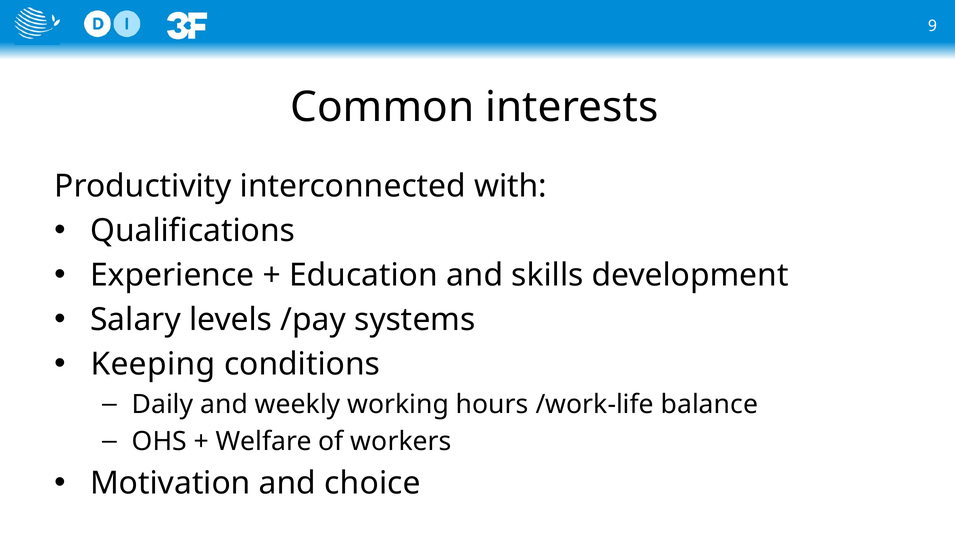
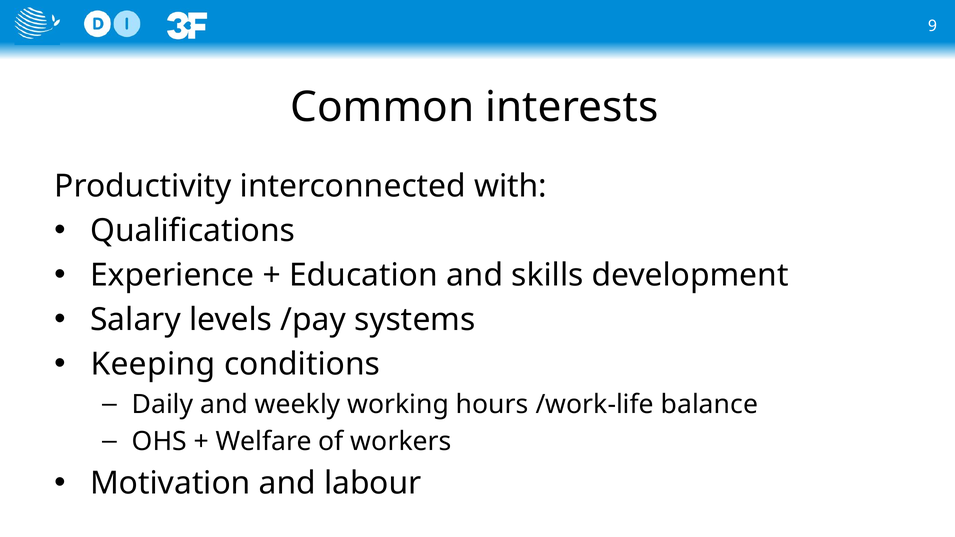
choice: choice -> labour
